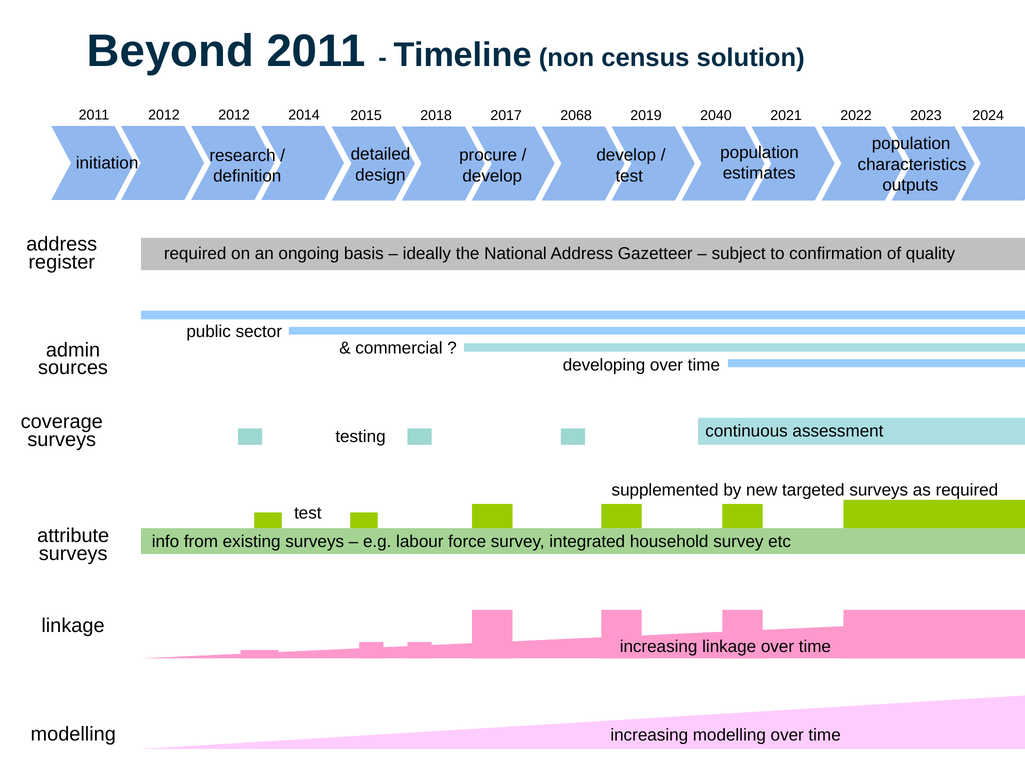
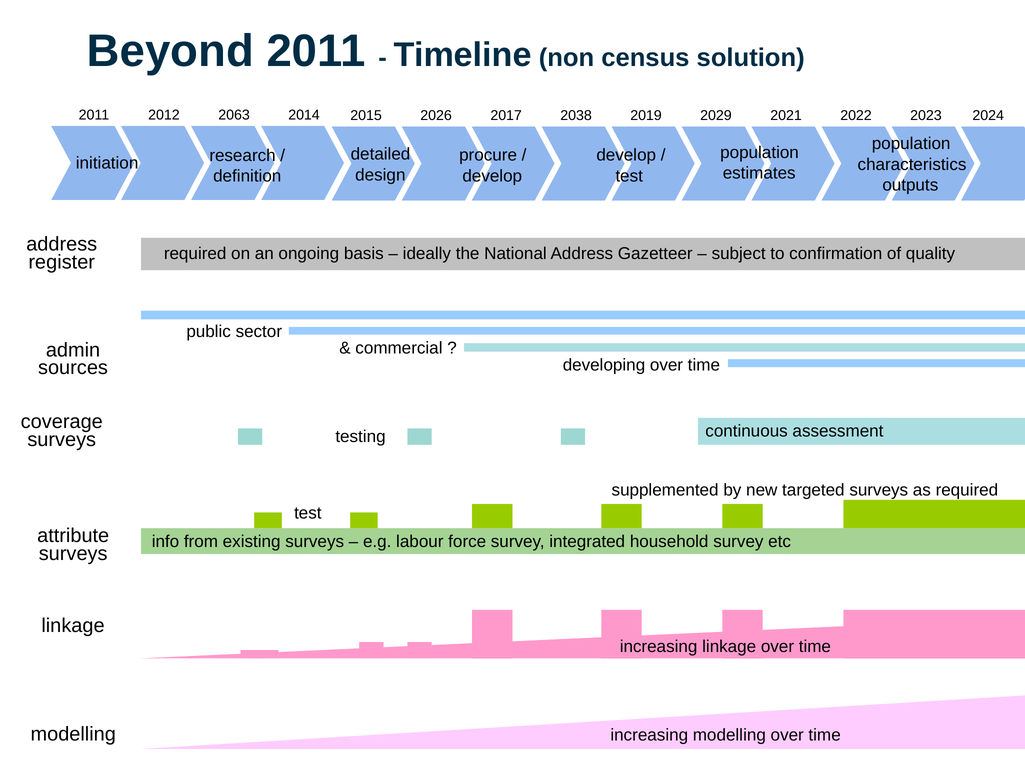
2012 2012: 2012 -> 2063
2018: 2018 -> 2026
2068: 2068 -> 2038
2040: 2040 -> 2029
